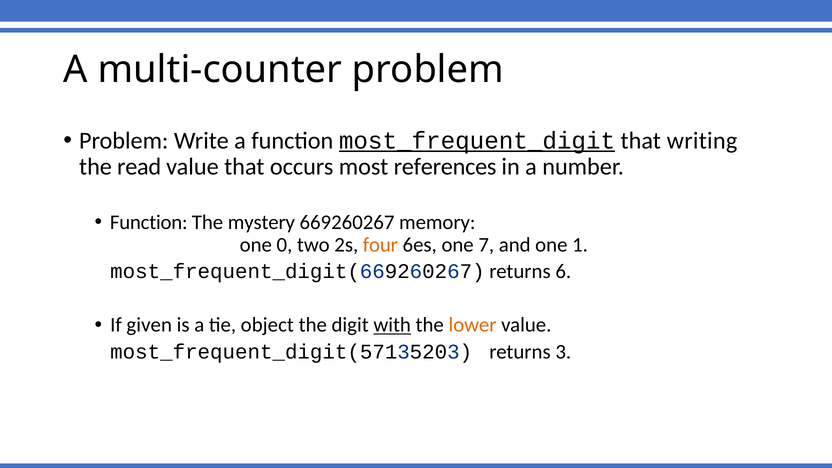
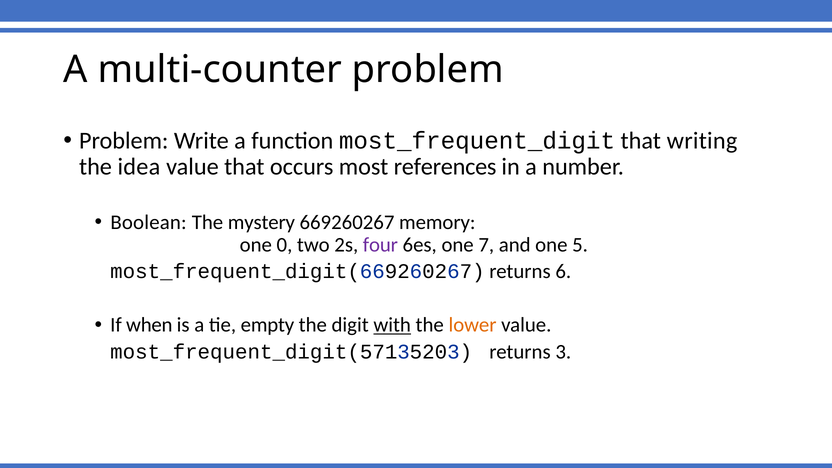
most_frequent_digit underline: present -> none
read: read -> idea
Function at (149, 222): Function -> Boolean
four colour: orange -> purple
1: 1 -> 5
given: given -> when
object: object -> empty
